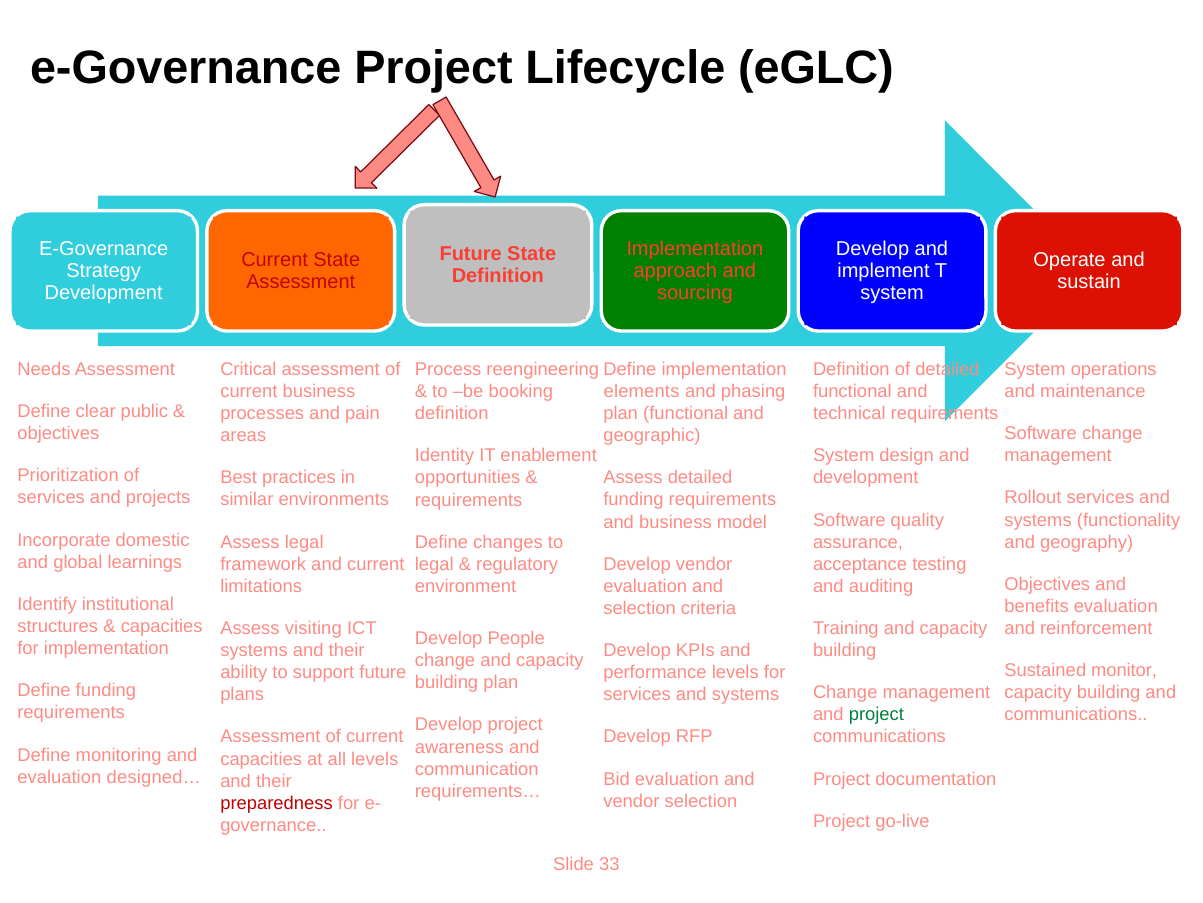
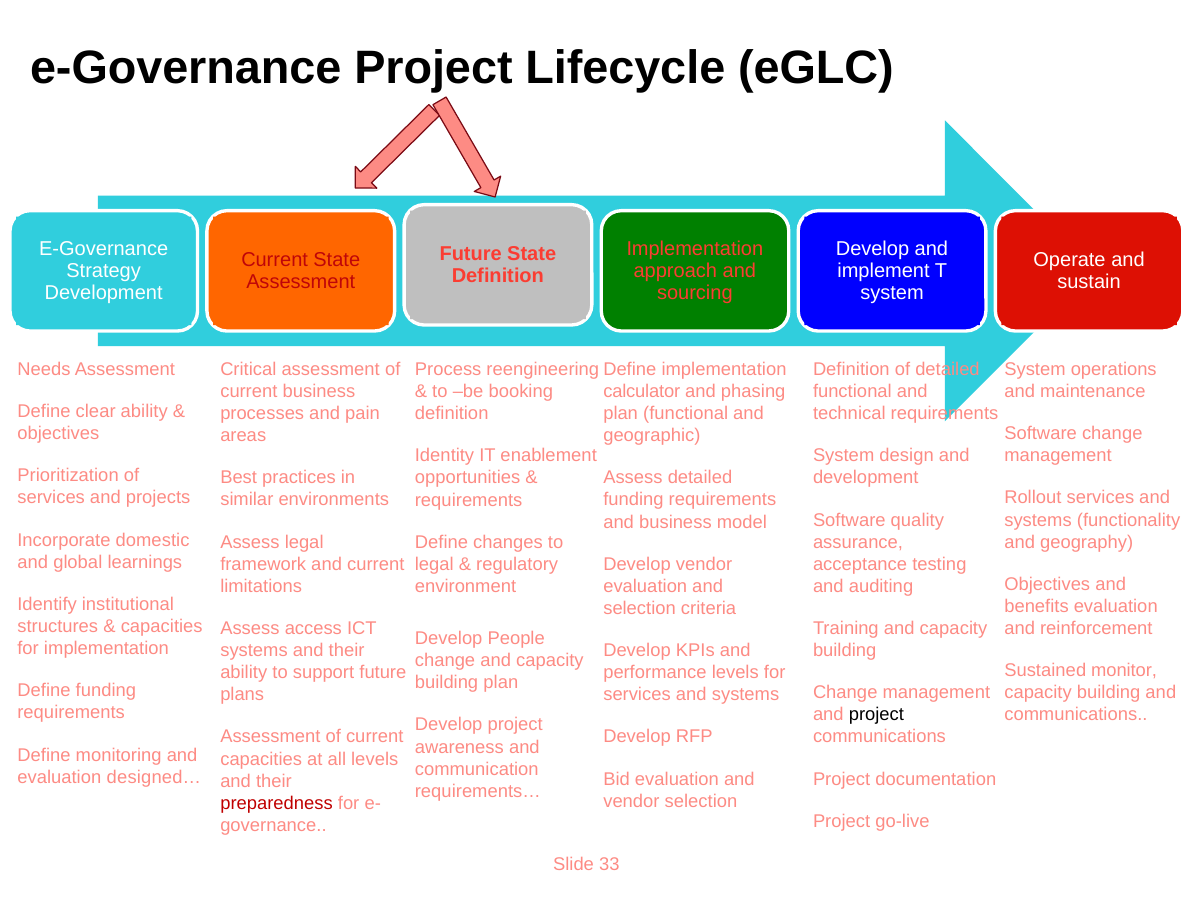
elements: elements -> calculator
clear public: public -> ability
visiting: visiting -> access
project at (876, 714) colour: green -> black
